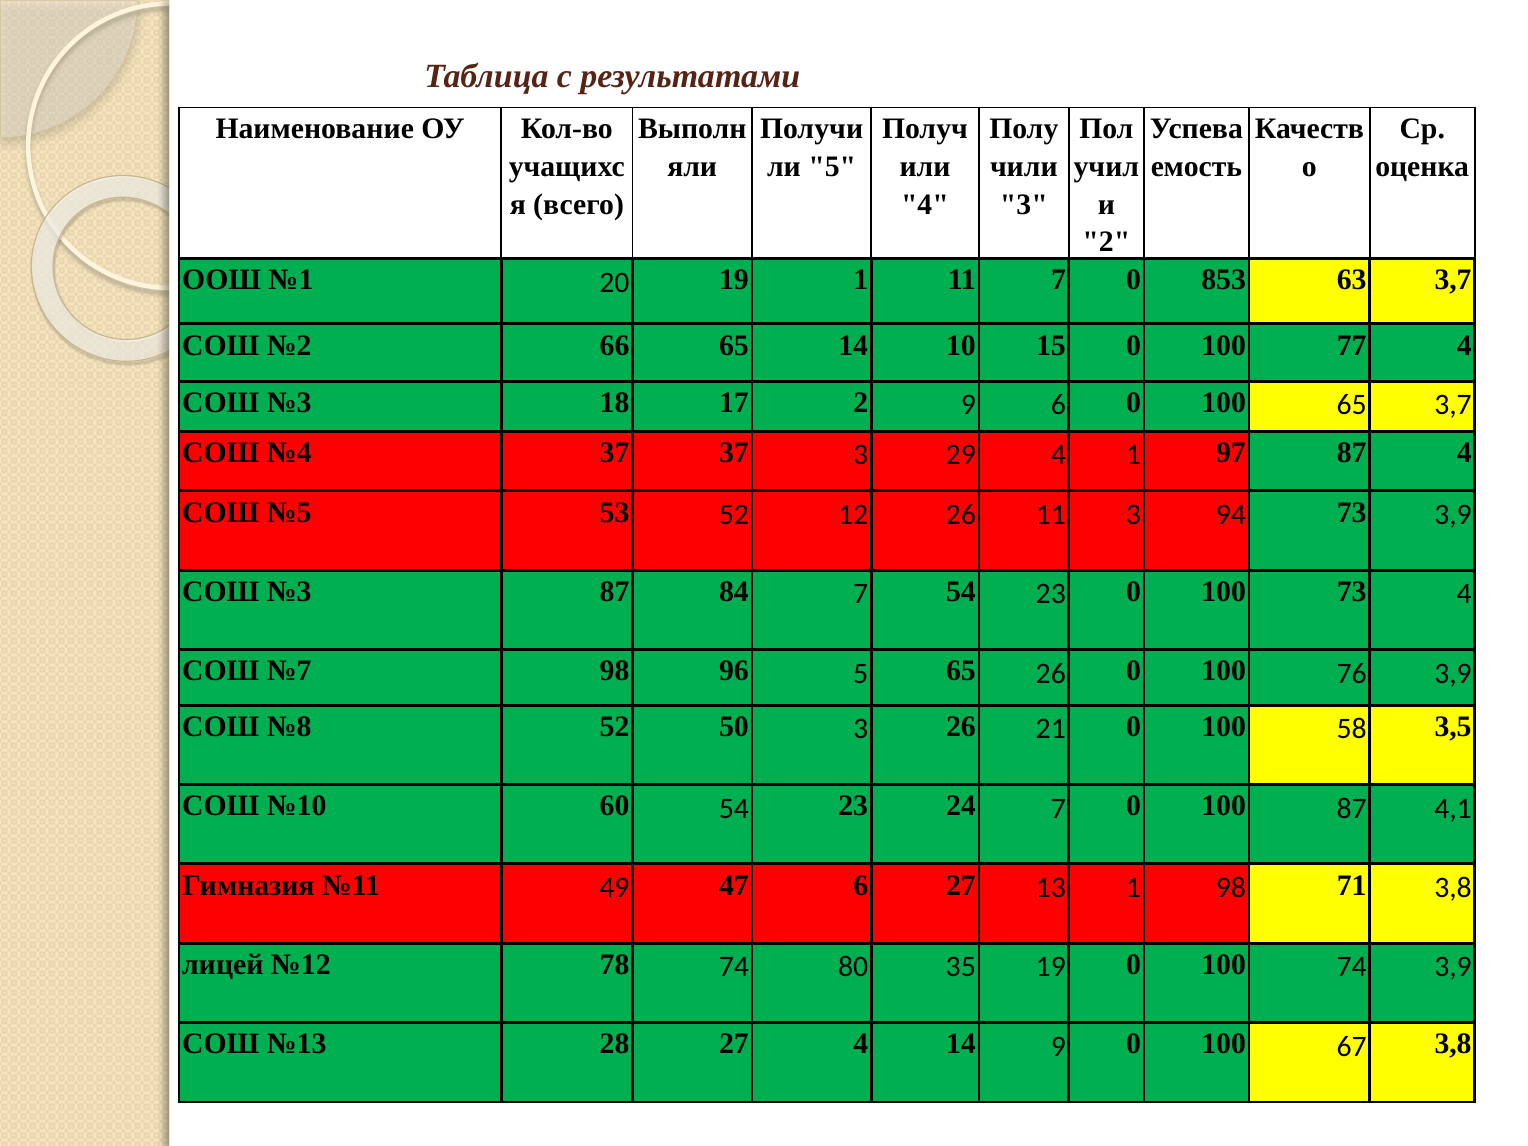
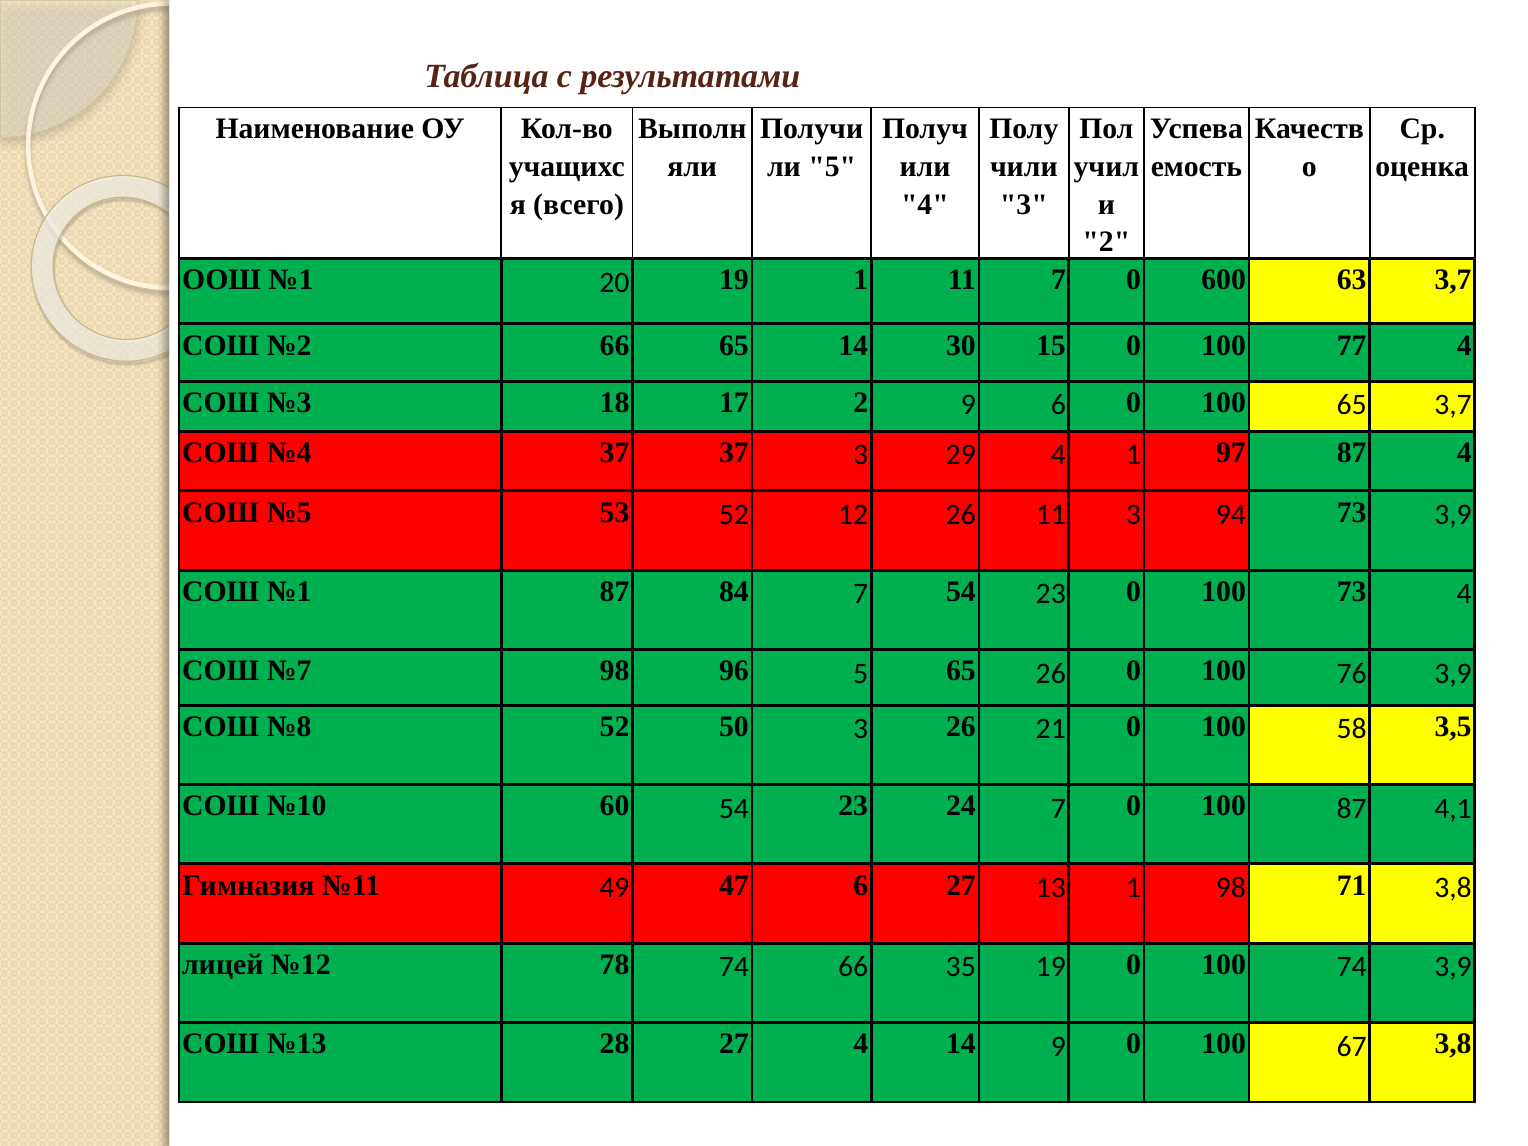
853: 853 -> 600
10: 10 -> 30
№3 at (289, 592): №3 -> №1
74 80: 80 -> 66
